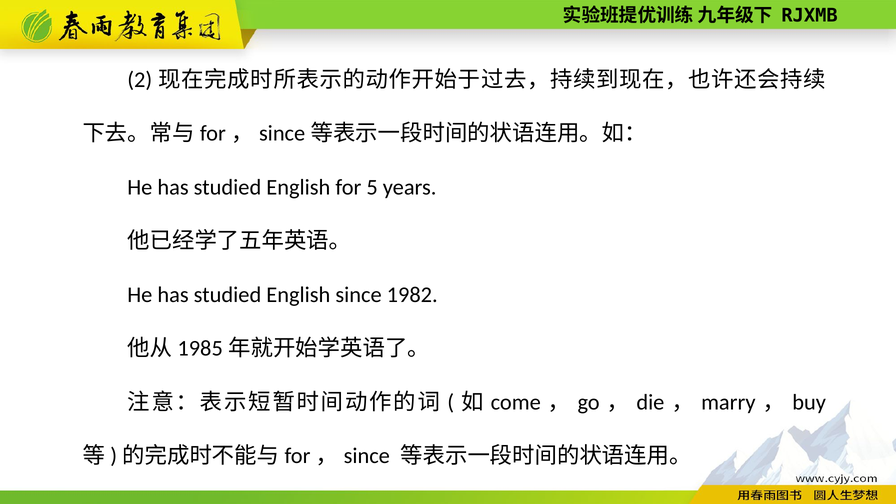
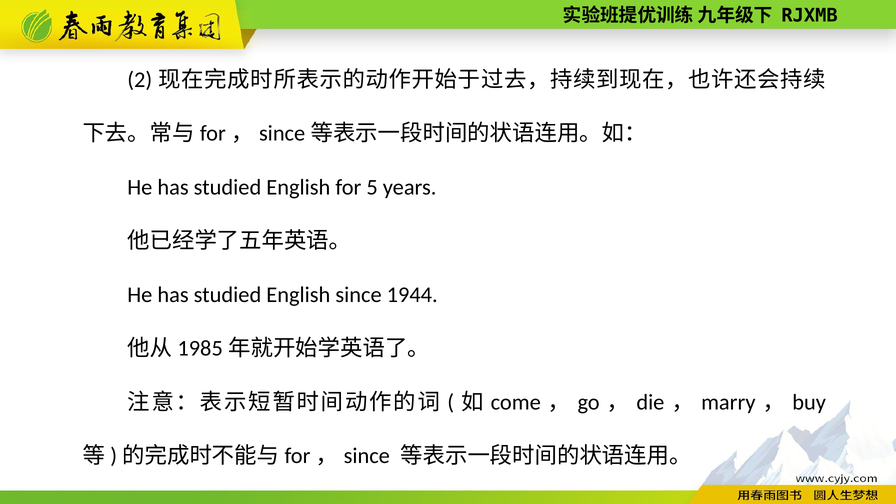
1982: 1982 -> 1944
